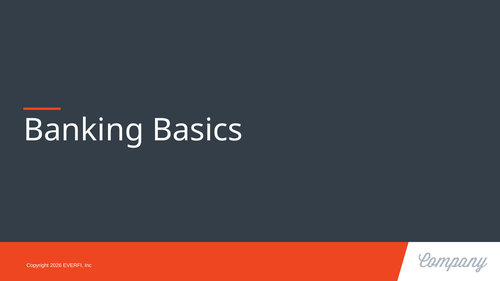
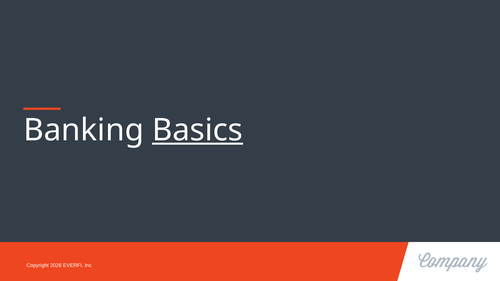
Basics underline: none -> present
